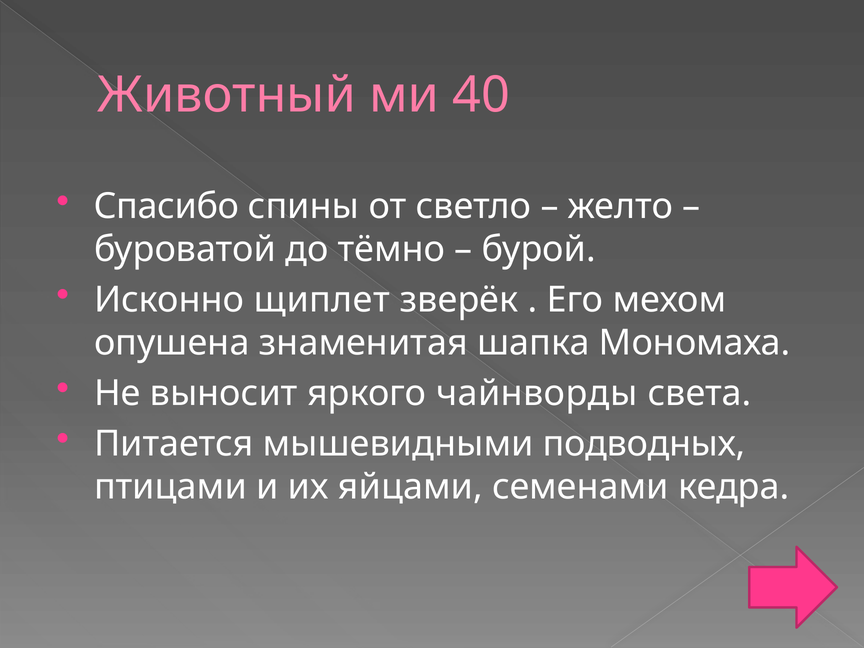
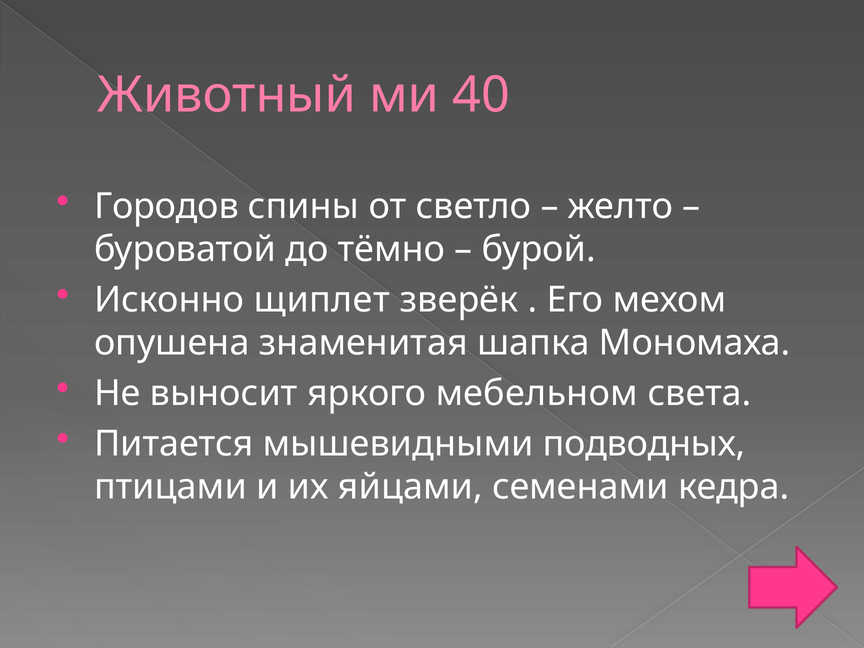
Спасибо: Спасибо -> Городов
чайнворды: чайнворды -> мебельном
